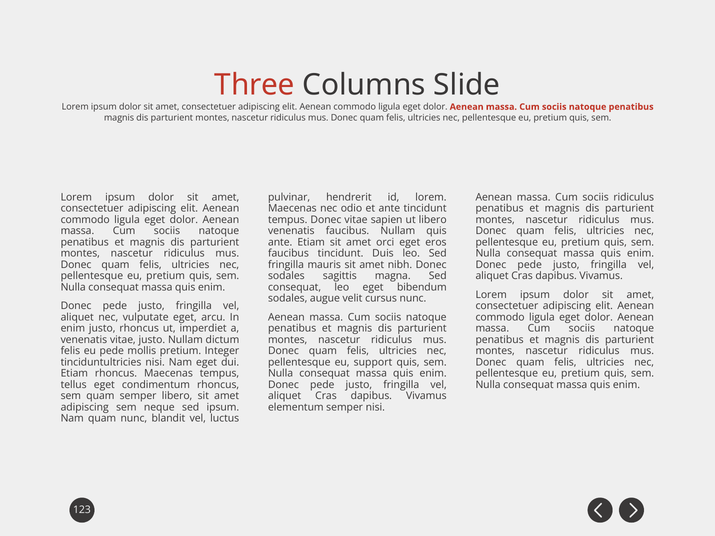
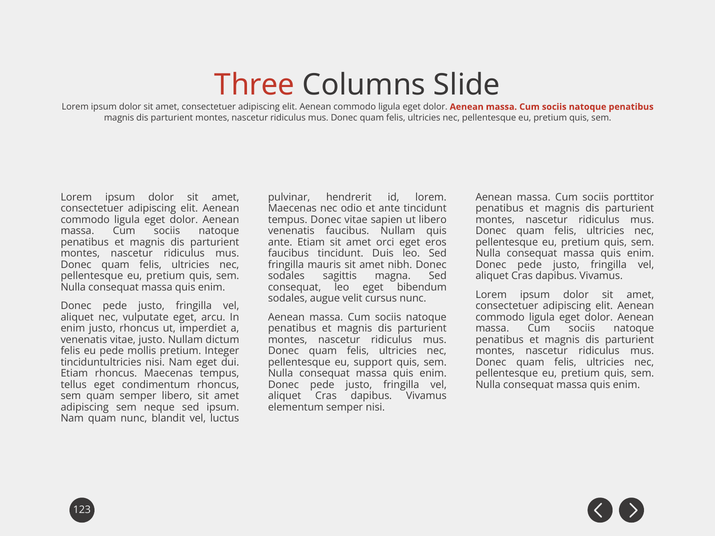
sociis ridiculus: ridiculus -> porttitor
